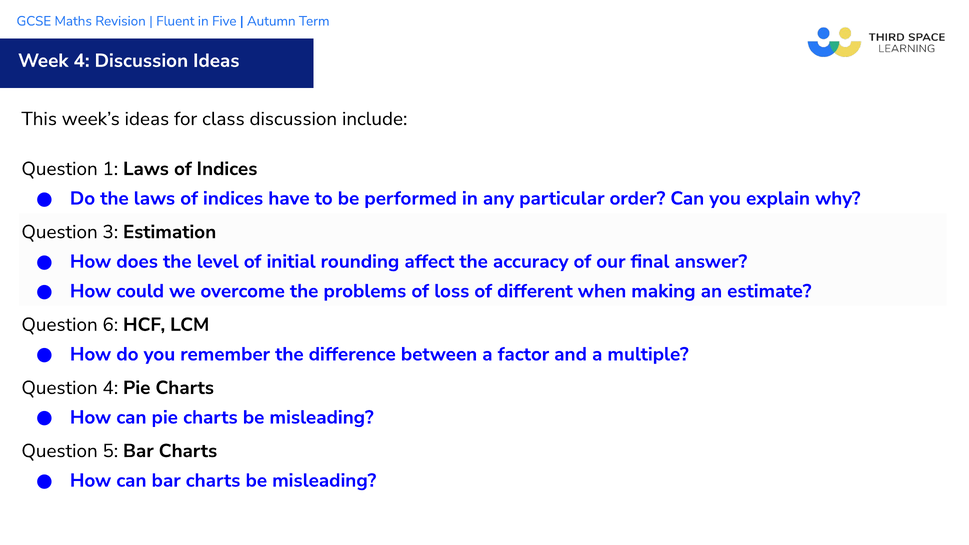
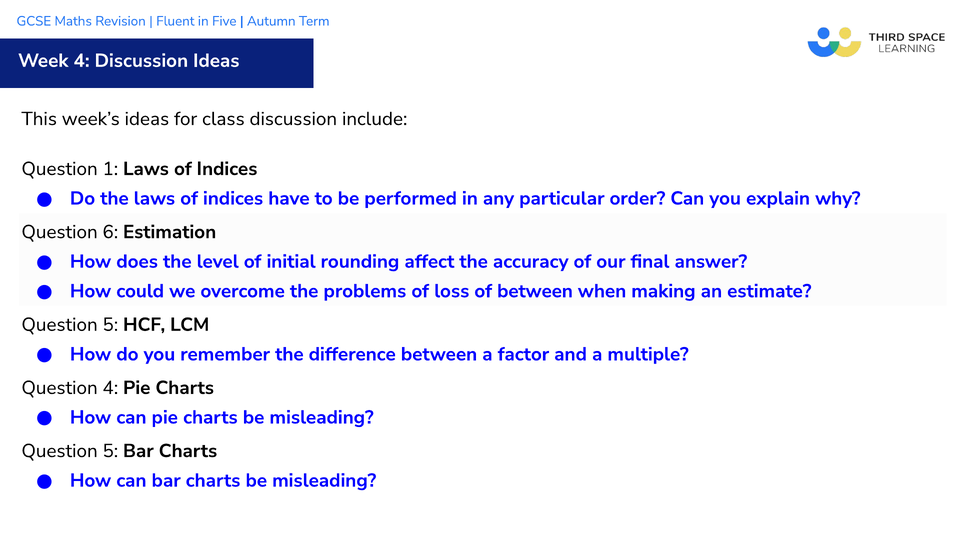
3: 3 -> 6
of different: different -> between
6 at (110, 325): 6 -> 5
